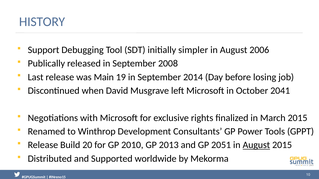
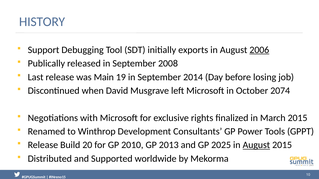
simpler: simpler -> exports
2006 underline: none -> present
2041: 2041 -> 2074
2051: 2051 -> 2025
